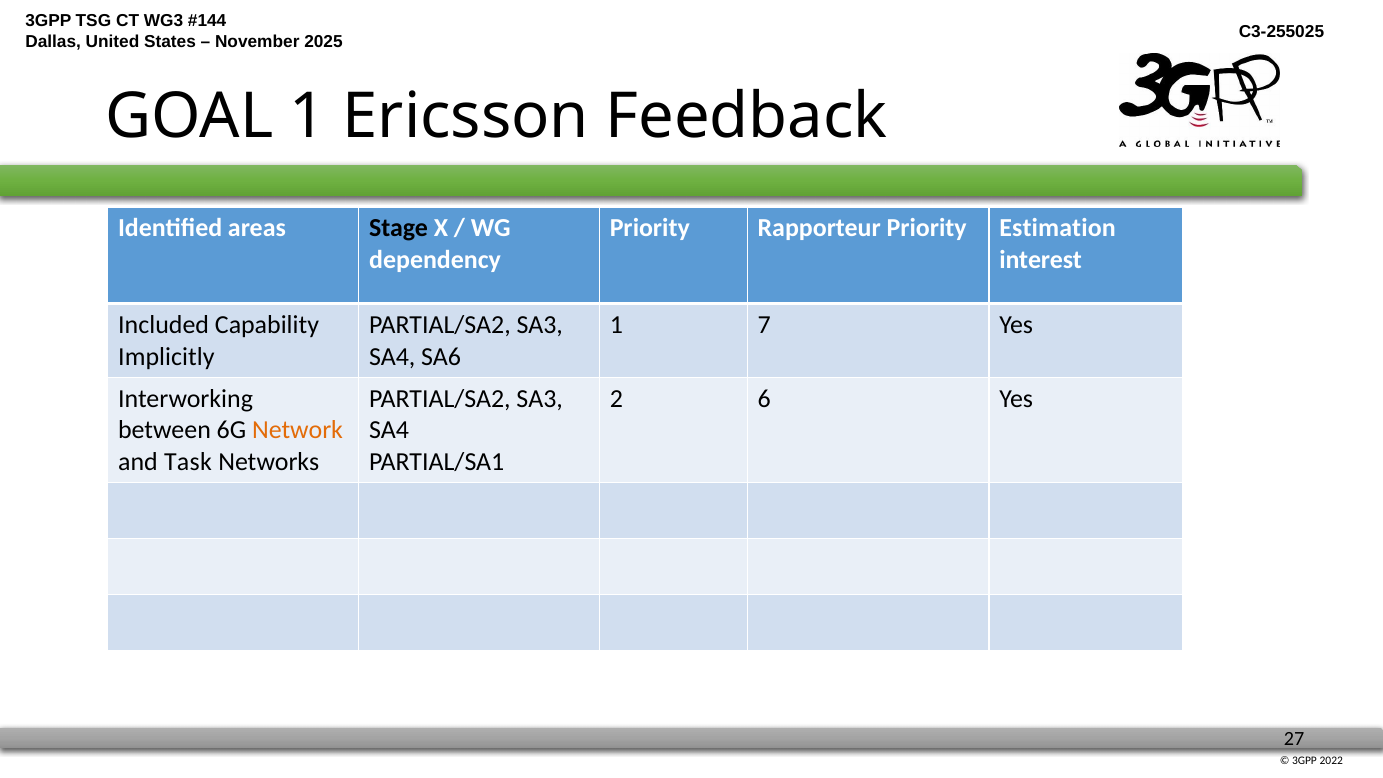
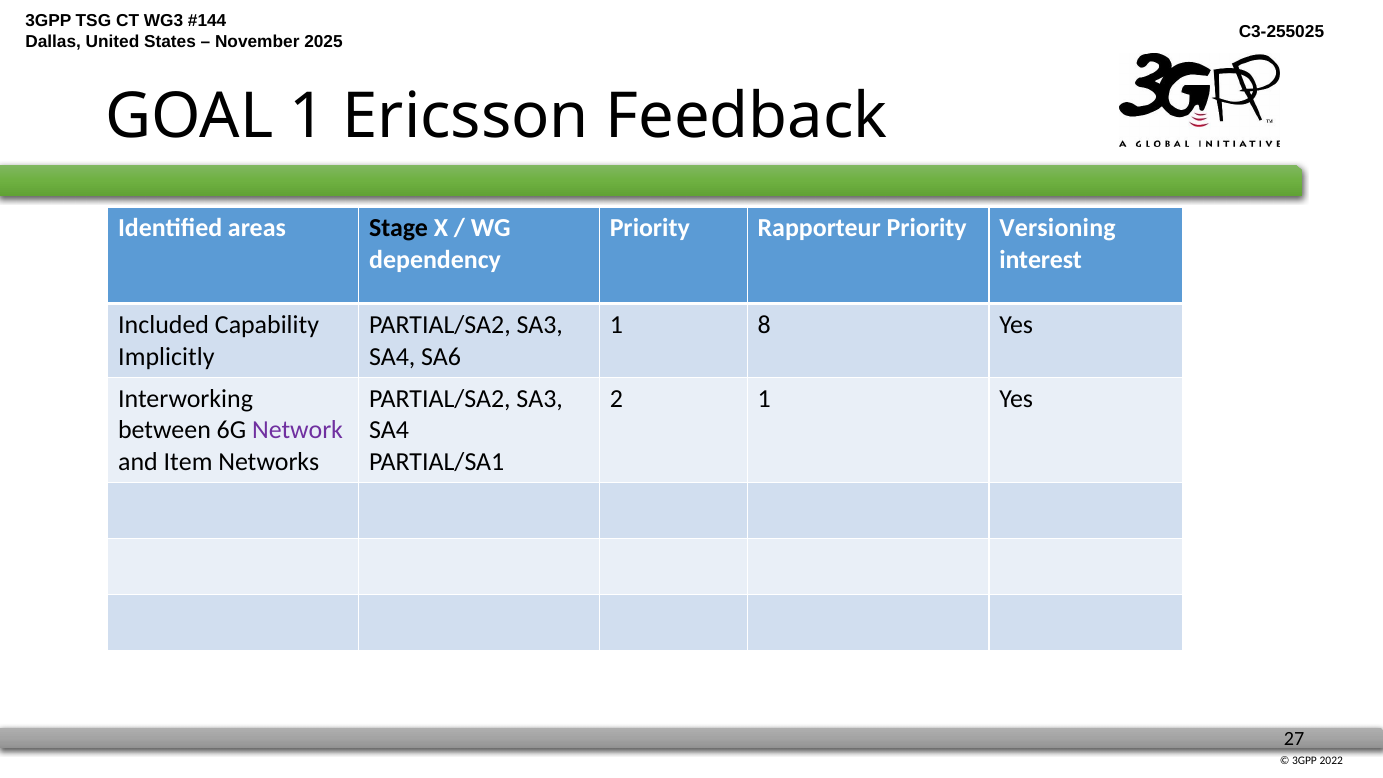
Estimation: Estimation -> Versioning
7: 7 -> 8
2 6: 6 -> 1
Network colour: orange -> purple
Task: Task -> Item
